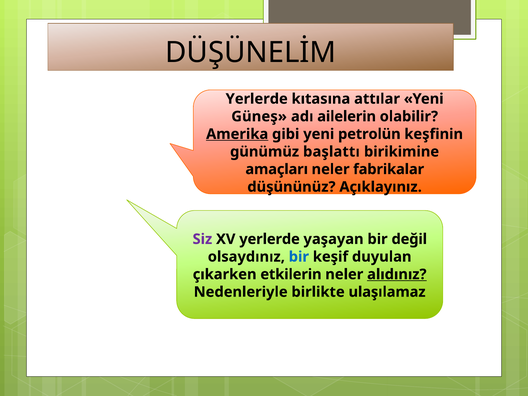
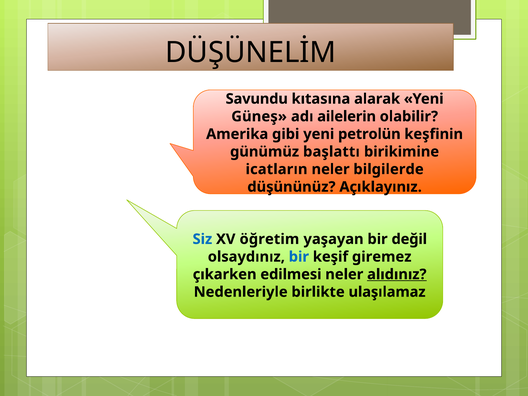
Yerlerde at (257, 99): Yerlerde -> Savundu
attılar: attılar -> alarak
Amerika underline: present -> none
amaçları: amaçları -> icatların
fabrikalar: fabrikalar -> bilgilerde
Siz colour: purple -> blue
XV yerlerde: yerlerde -> öğretim
duyulan: duyulan -> giremez
etkilerin: etkilerin -> edilmesi
